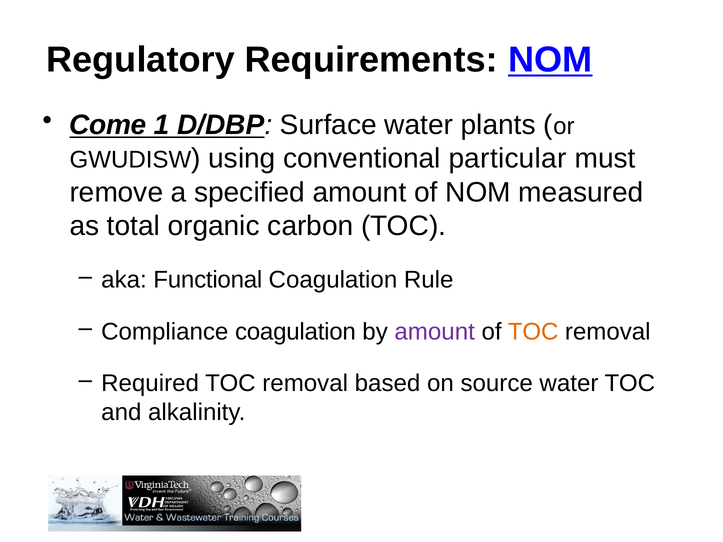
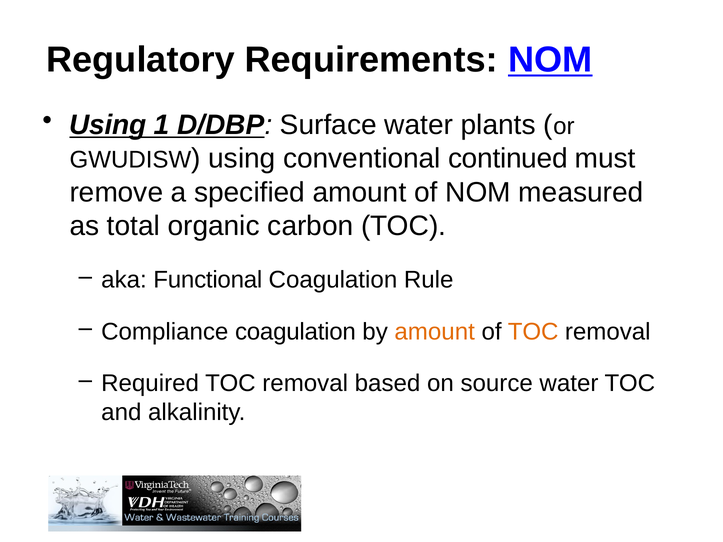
Come at (108, 125): Come -> Using
particular: particular -> continued
amount at (435, 332) colour: purple -> orange
